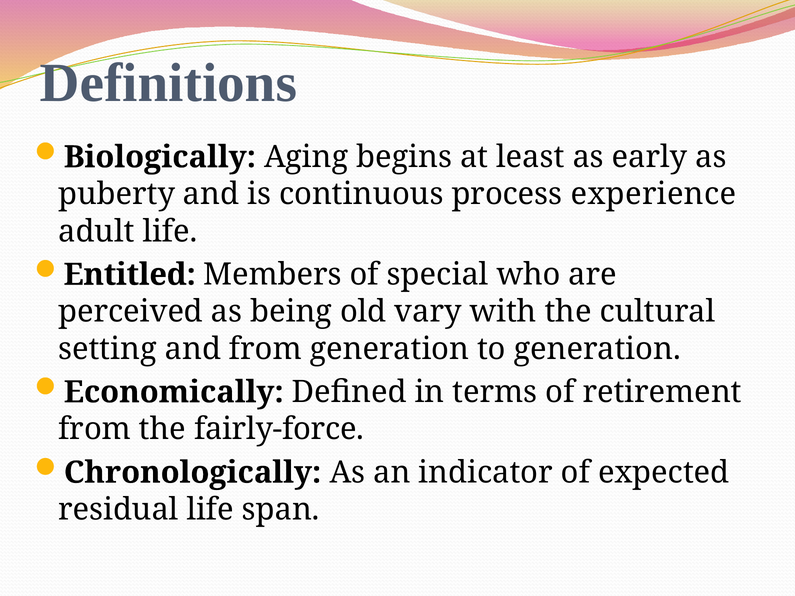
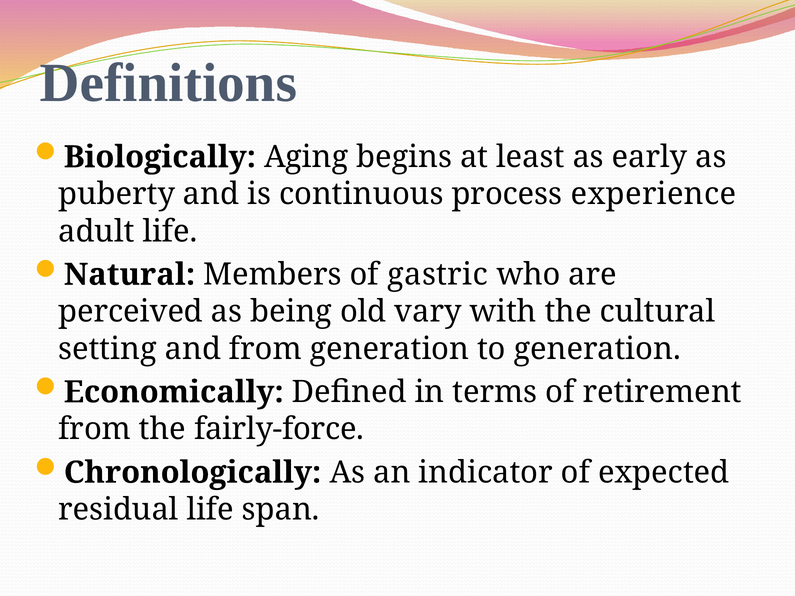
Entitled: Entitled -> Natural
special: special -> gastric
